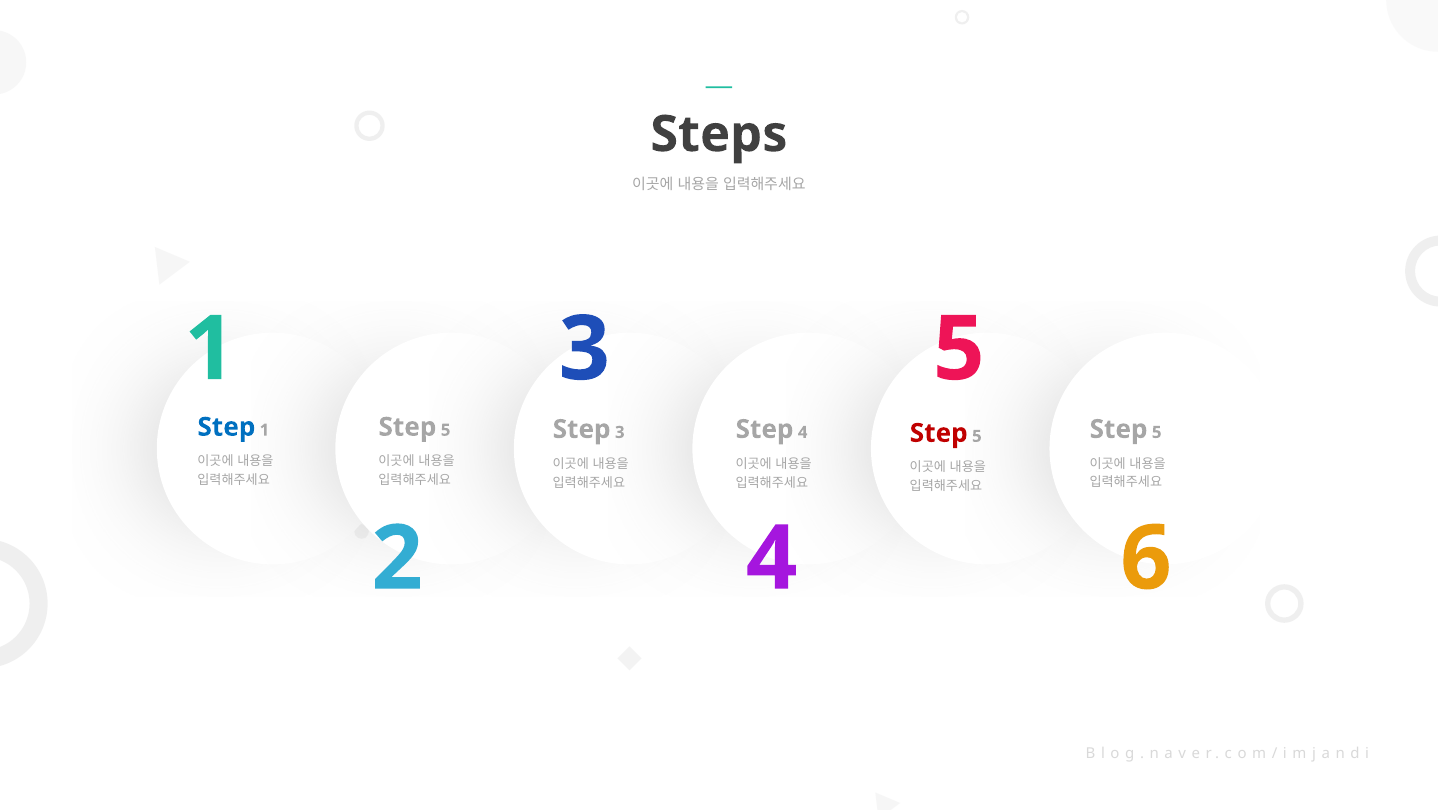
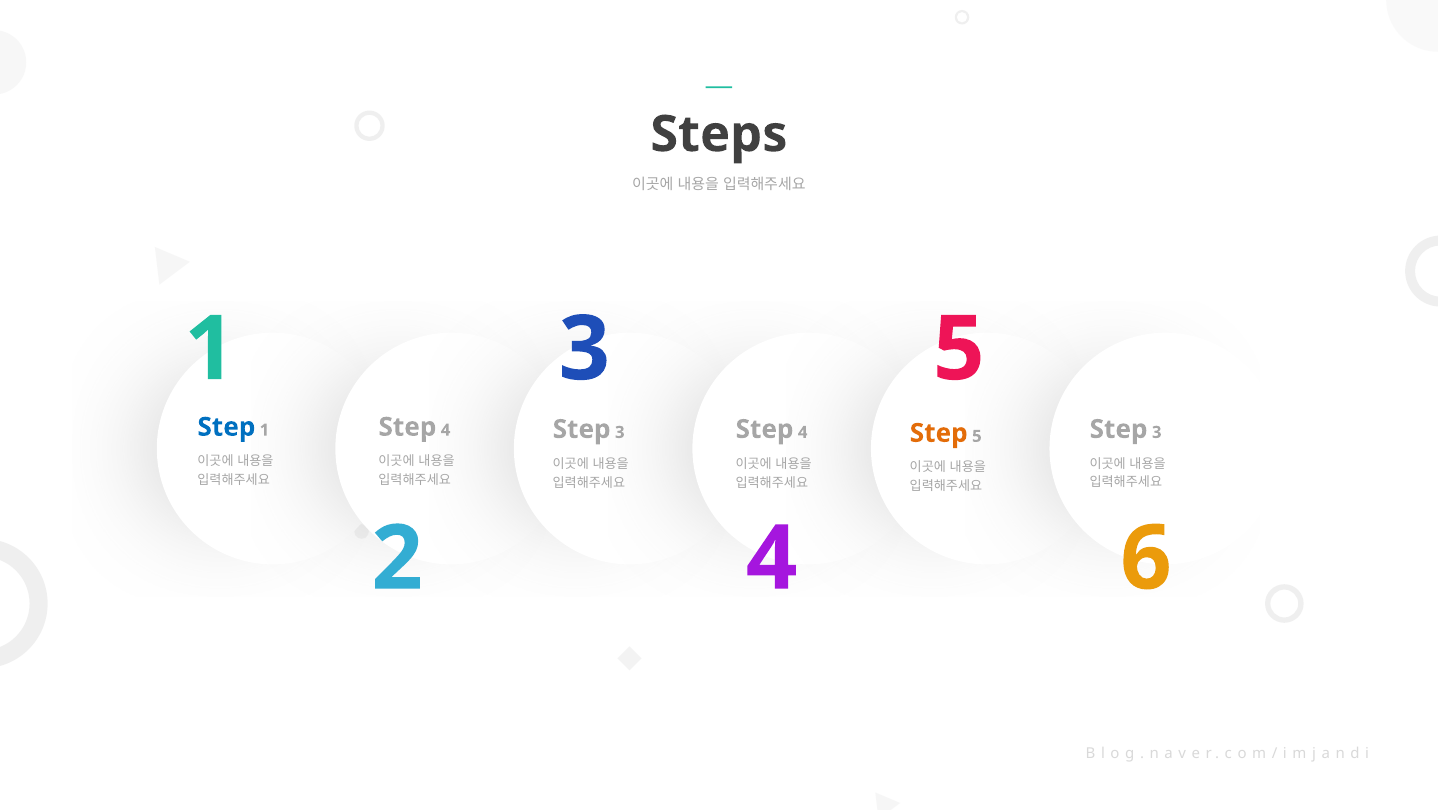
5 at (446, 430): 5 -> 4
5 at (1157, 432): 5 -> 3
Step at (939, 433) colour: red -> orange
